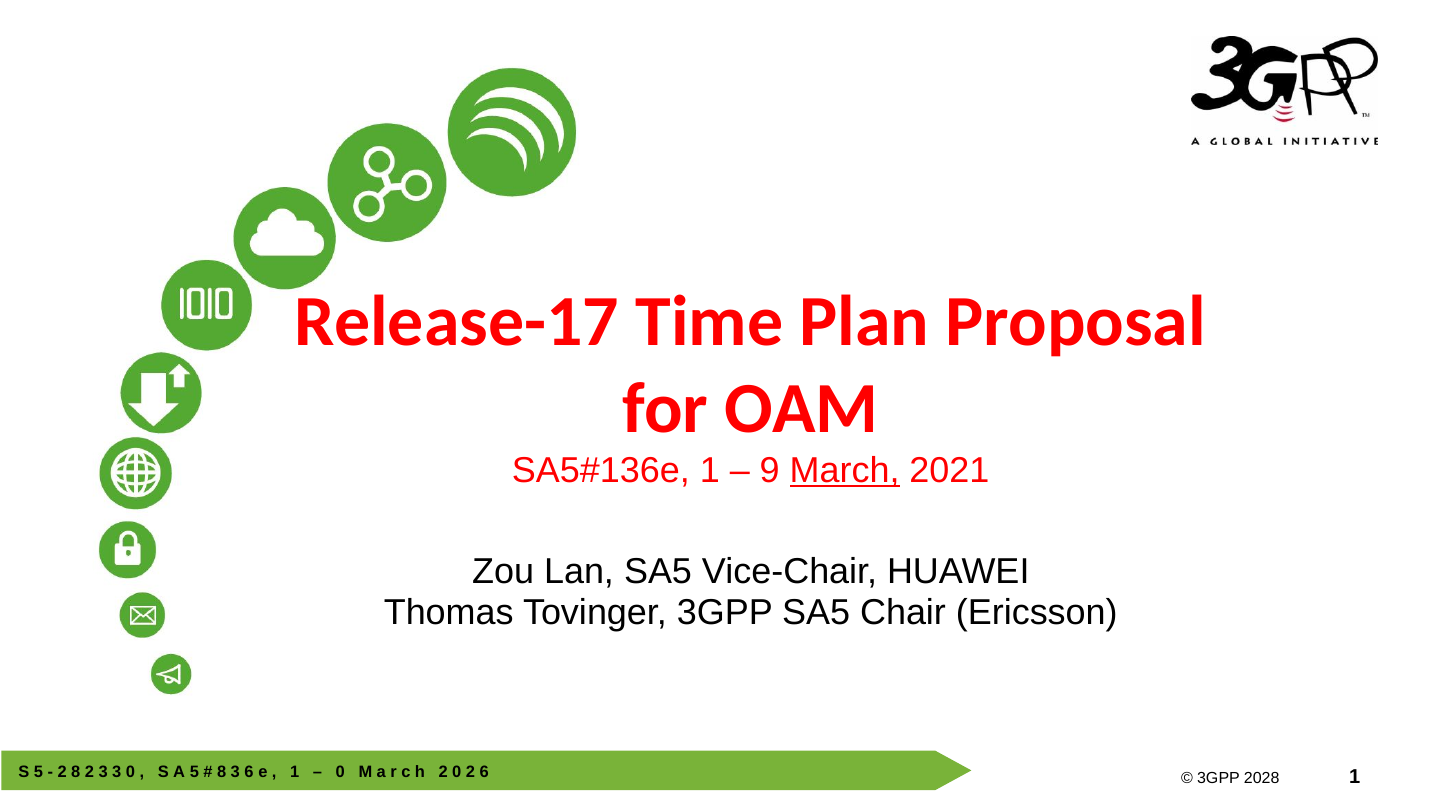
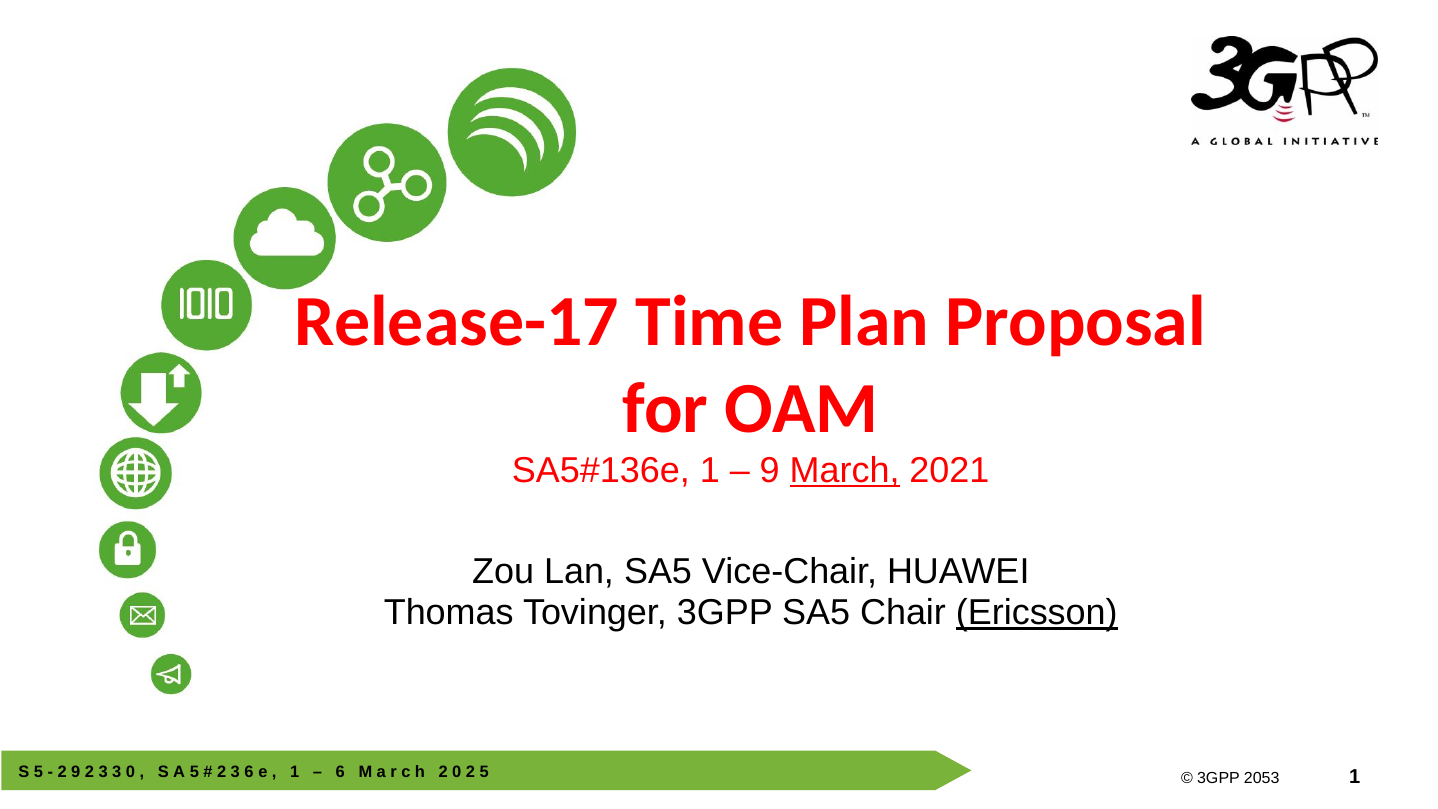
Ericsson underline: none -> present
8 at (76, 772): 8 -> 9
8 at (222, 772): 8 -> 2
0 at (340, 772): 0 -> 6
6 at (484, 772): 6 -> 5
2028: 2028 -> 2053
